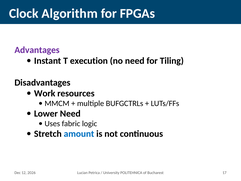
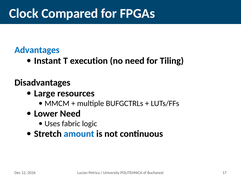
Algorithm: Algorithm -> Compared
Advantages colour: purple -> blue
Work: Work -> Large
